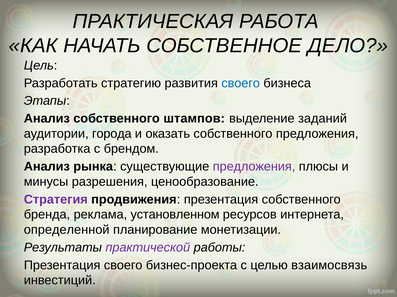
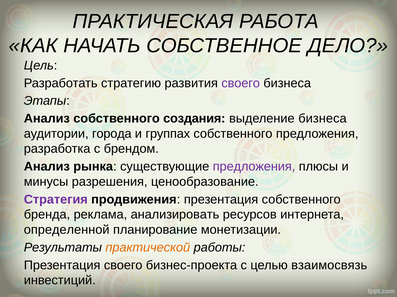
своего at (241, 83) colour: blue -> purple
штампов: штампов -> создания
выделение заданий: заданий -> бизнеса
оказать: оказать -> группах
установленном: установленном -> анализировать
практической colour: purple -> orange
